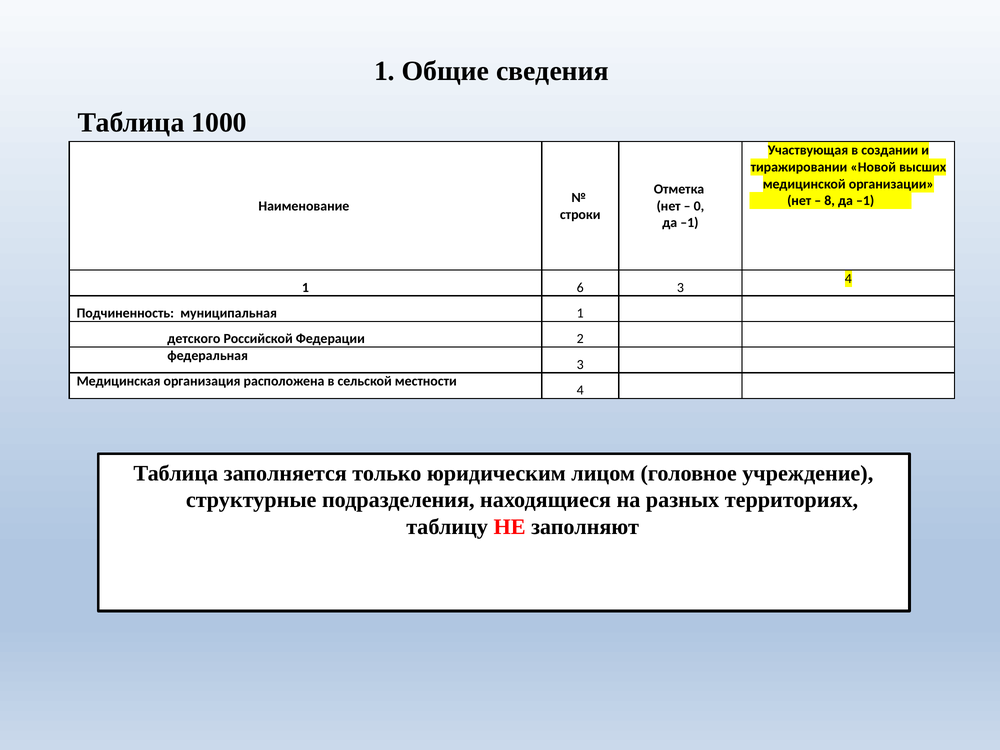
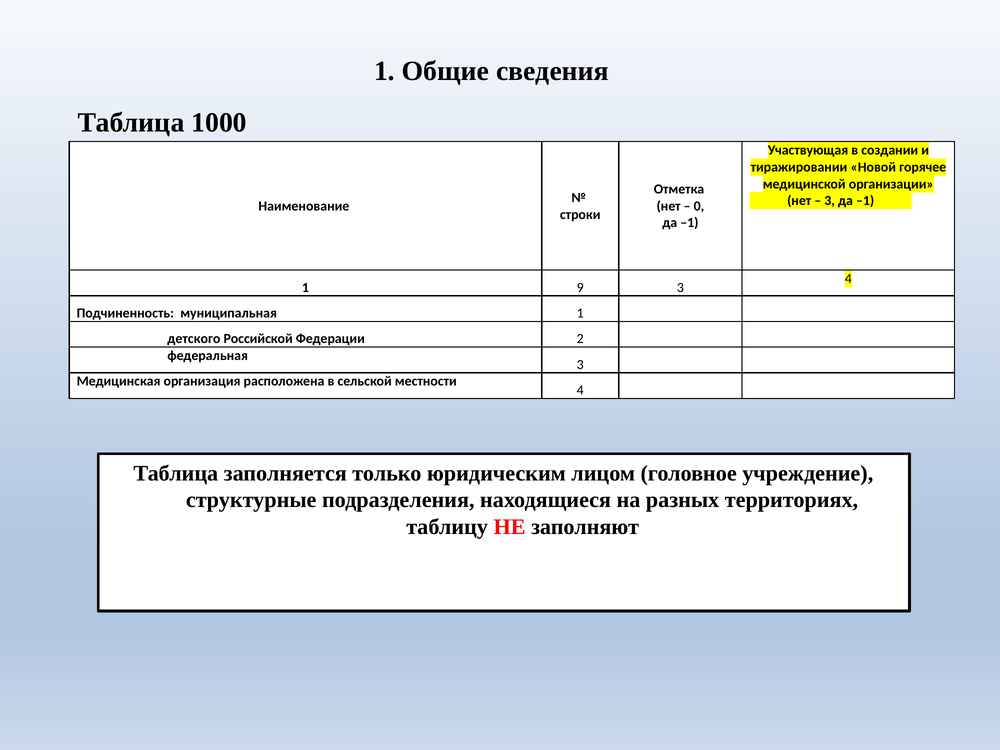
высших: высших -> горячее
8 at (830, 201): 8 -> 3
6: 6 -> 9
